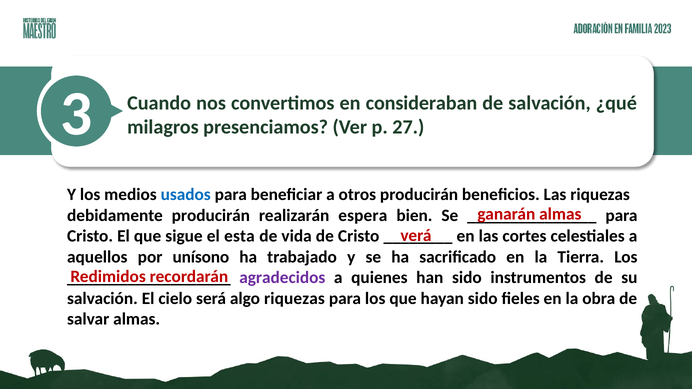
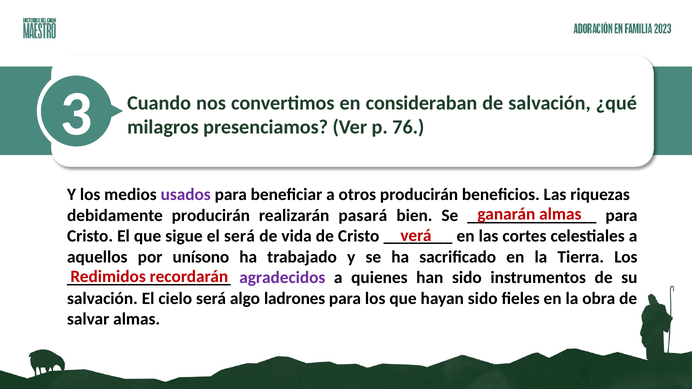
27: 27 -> 76
usados colour: blue -> purple
espera: espera -> pasará
el esta: esta -> será
algo riquezas: riquezas -> ladrones
